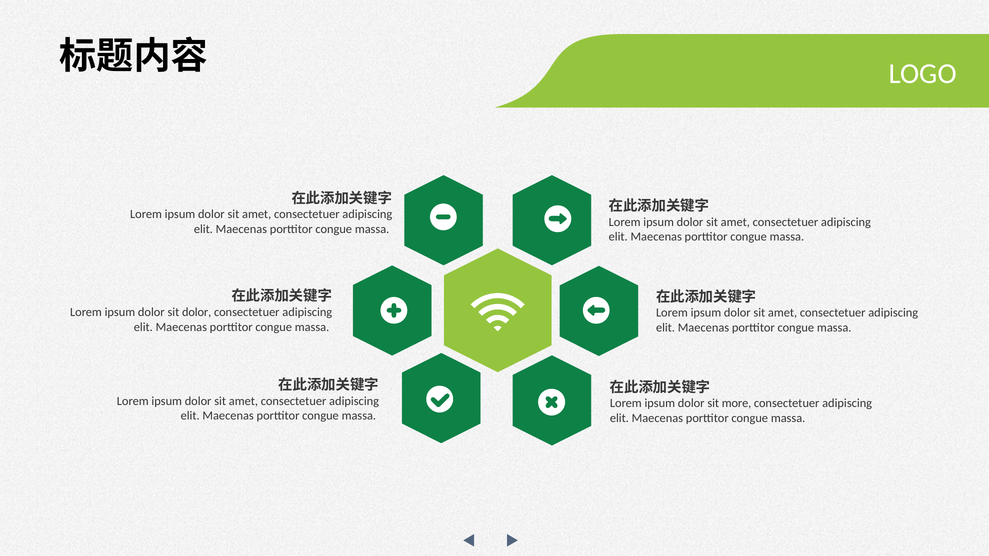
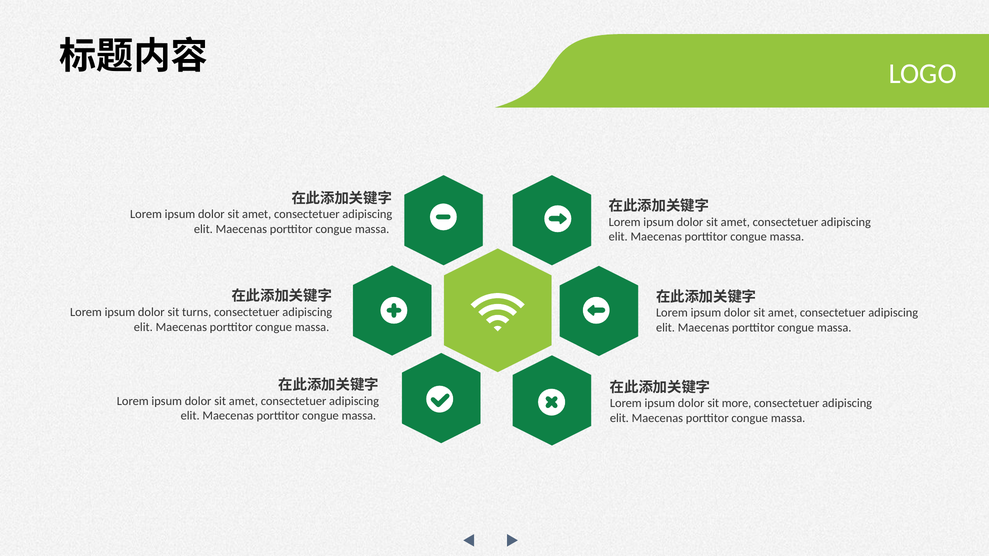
sit dolor: dolor -> turns
